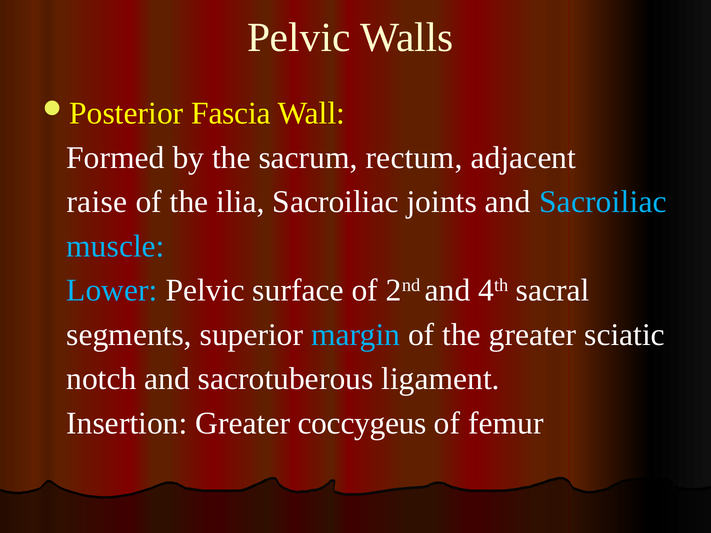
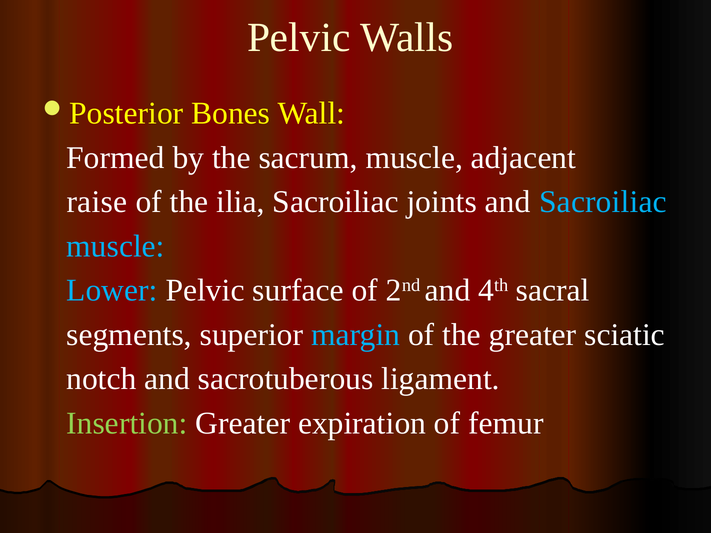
Fascia: Fascia -> Bones
sacrum rectum: rectum -> muscle
Insertion colour: white -> light green
coccygeus: coccygeus -> expiration
